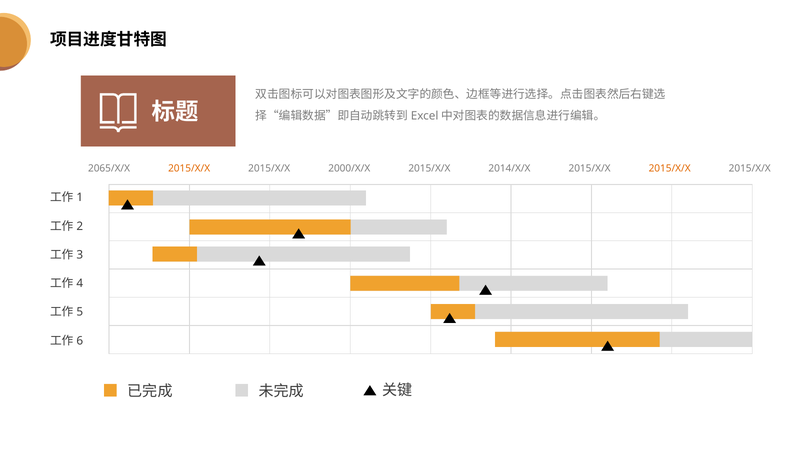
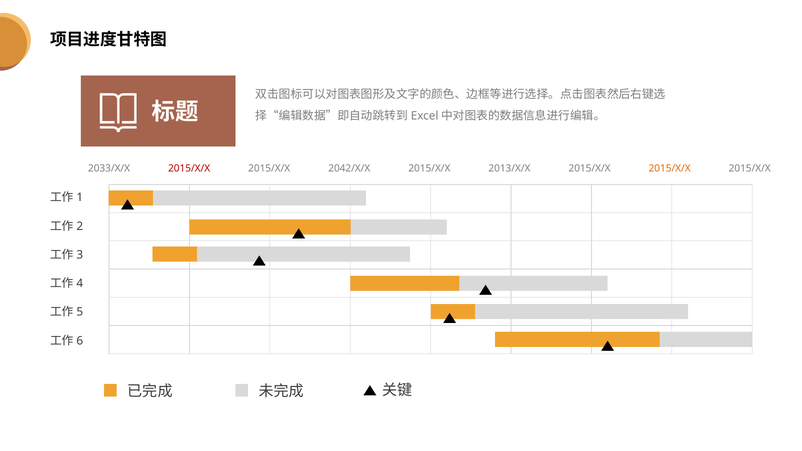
2065/X/X: 2065/X/X -> 2033/X/X
2015/X/X at (189, 169) colour: orange -> red
2000/X/X: 2000/X/X -> 2042/X/X
2014/X/X: 2014/X/X -> 2013/X/X
